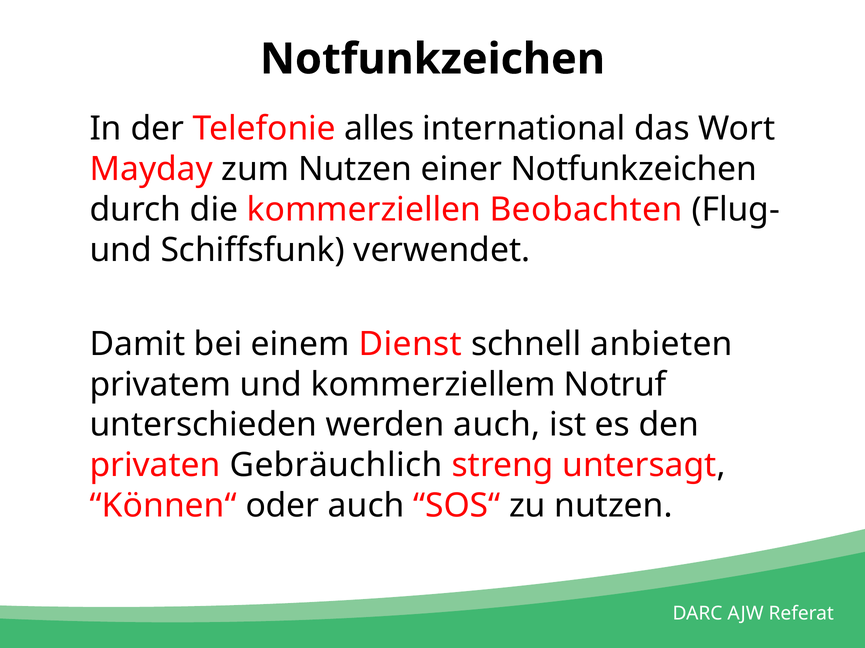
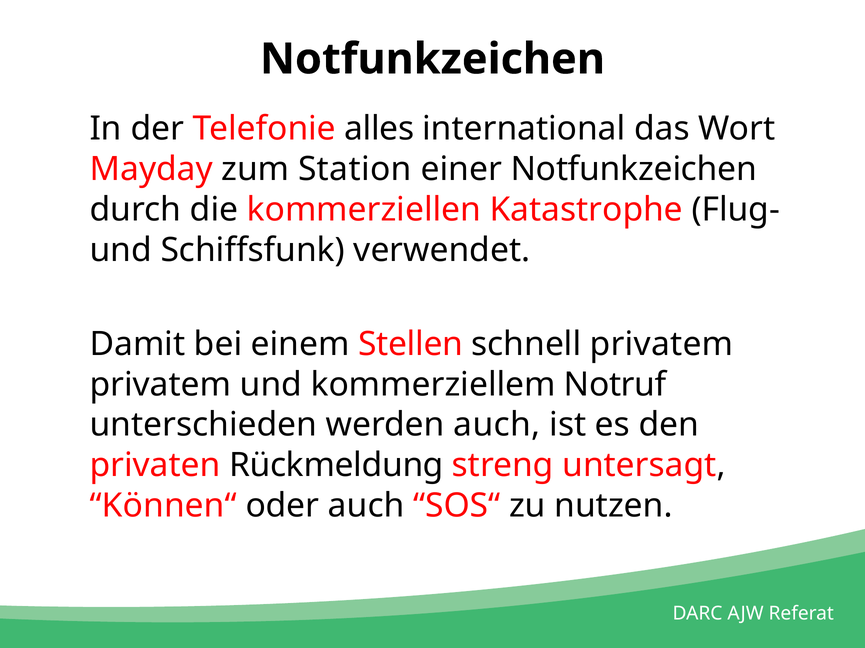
zum Nutzen: Nutzen -> Station
Beobachten: Beobachten -> Katastrophe
Dienst: Dienst -> Stellen
schnell anbieten: anbieten -> privatem
Gebräuchlich: Gebräuchlich -> Rückmeldung
